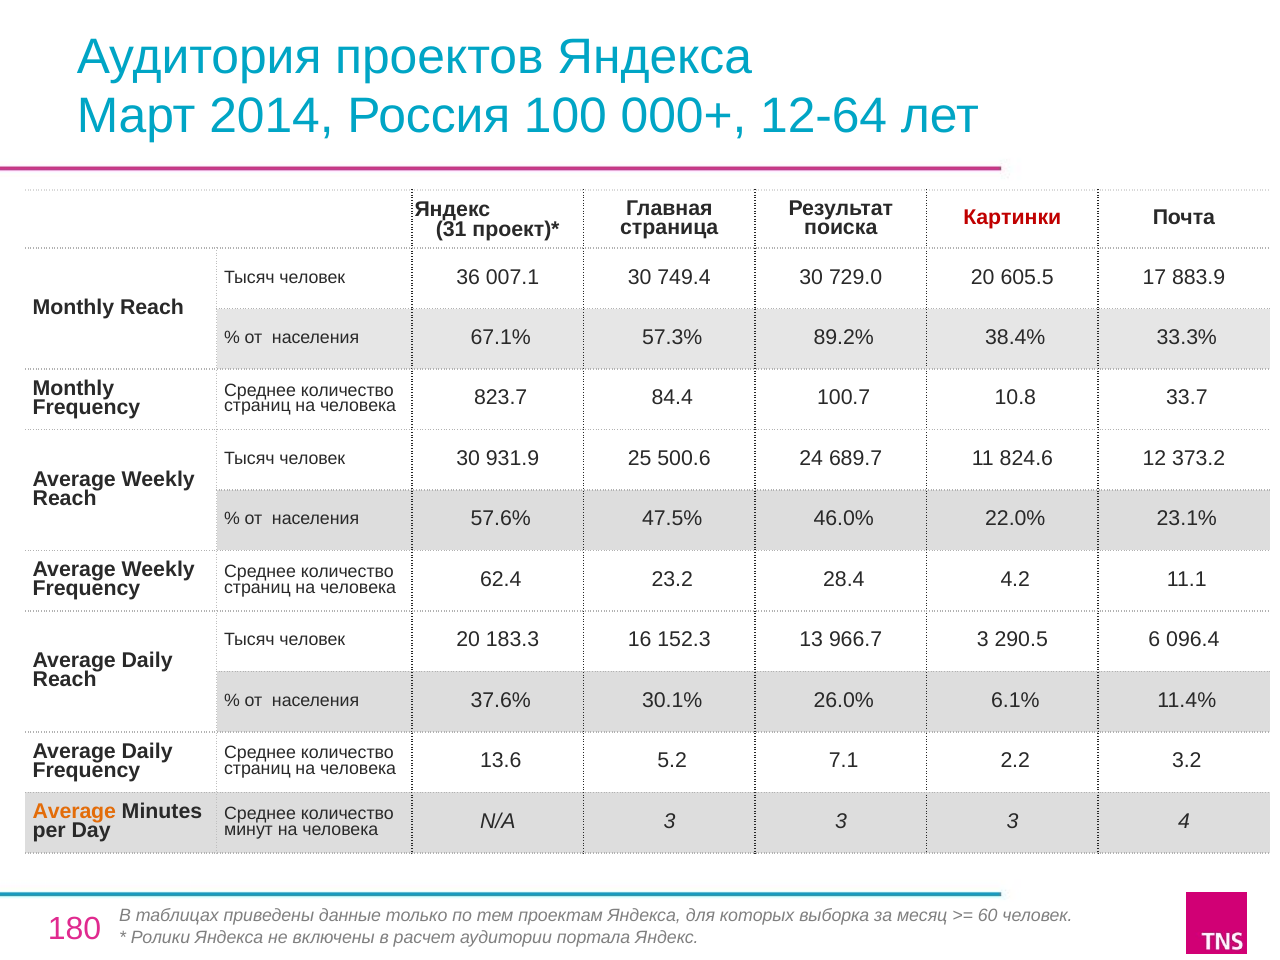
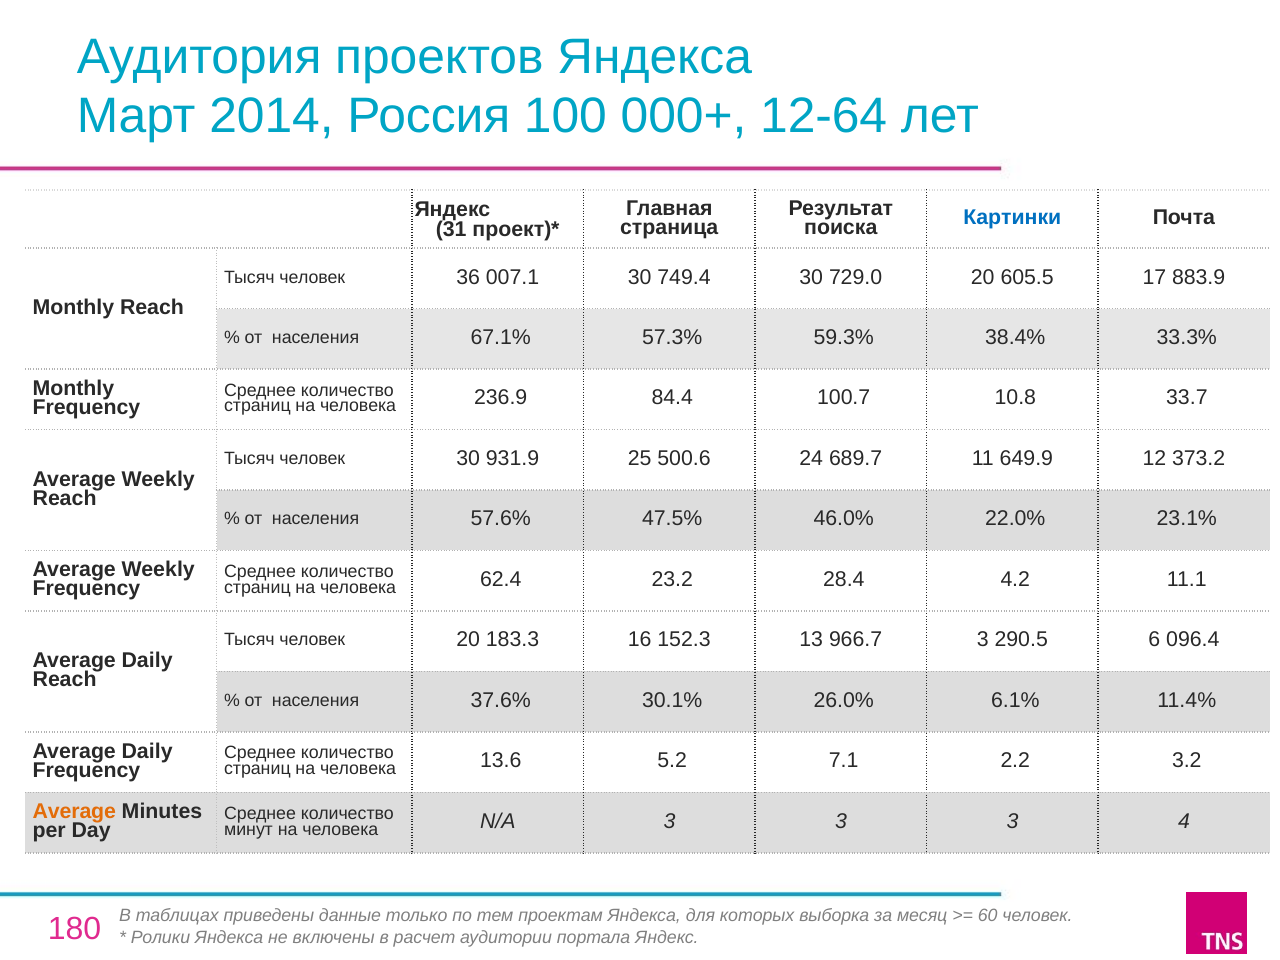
Картинки colour: red -> blue
89.2%: 89.2% -> 59.3%
823.7: 823.7 -> 236.9
824.6: 824.6 -> 649.9
